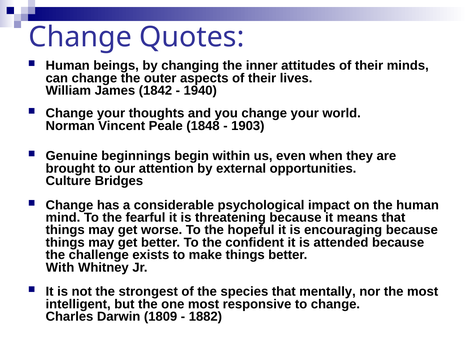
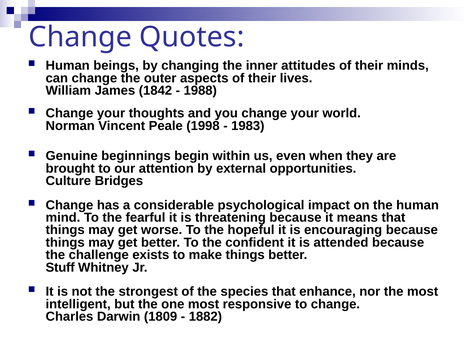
1940: 1940 -> 1988
1848: 1848 -> 1998
1903: 1903 -> 1983
With: With -> Stuff
mentally: mentally -> enhance
